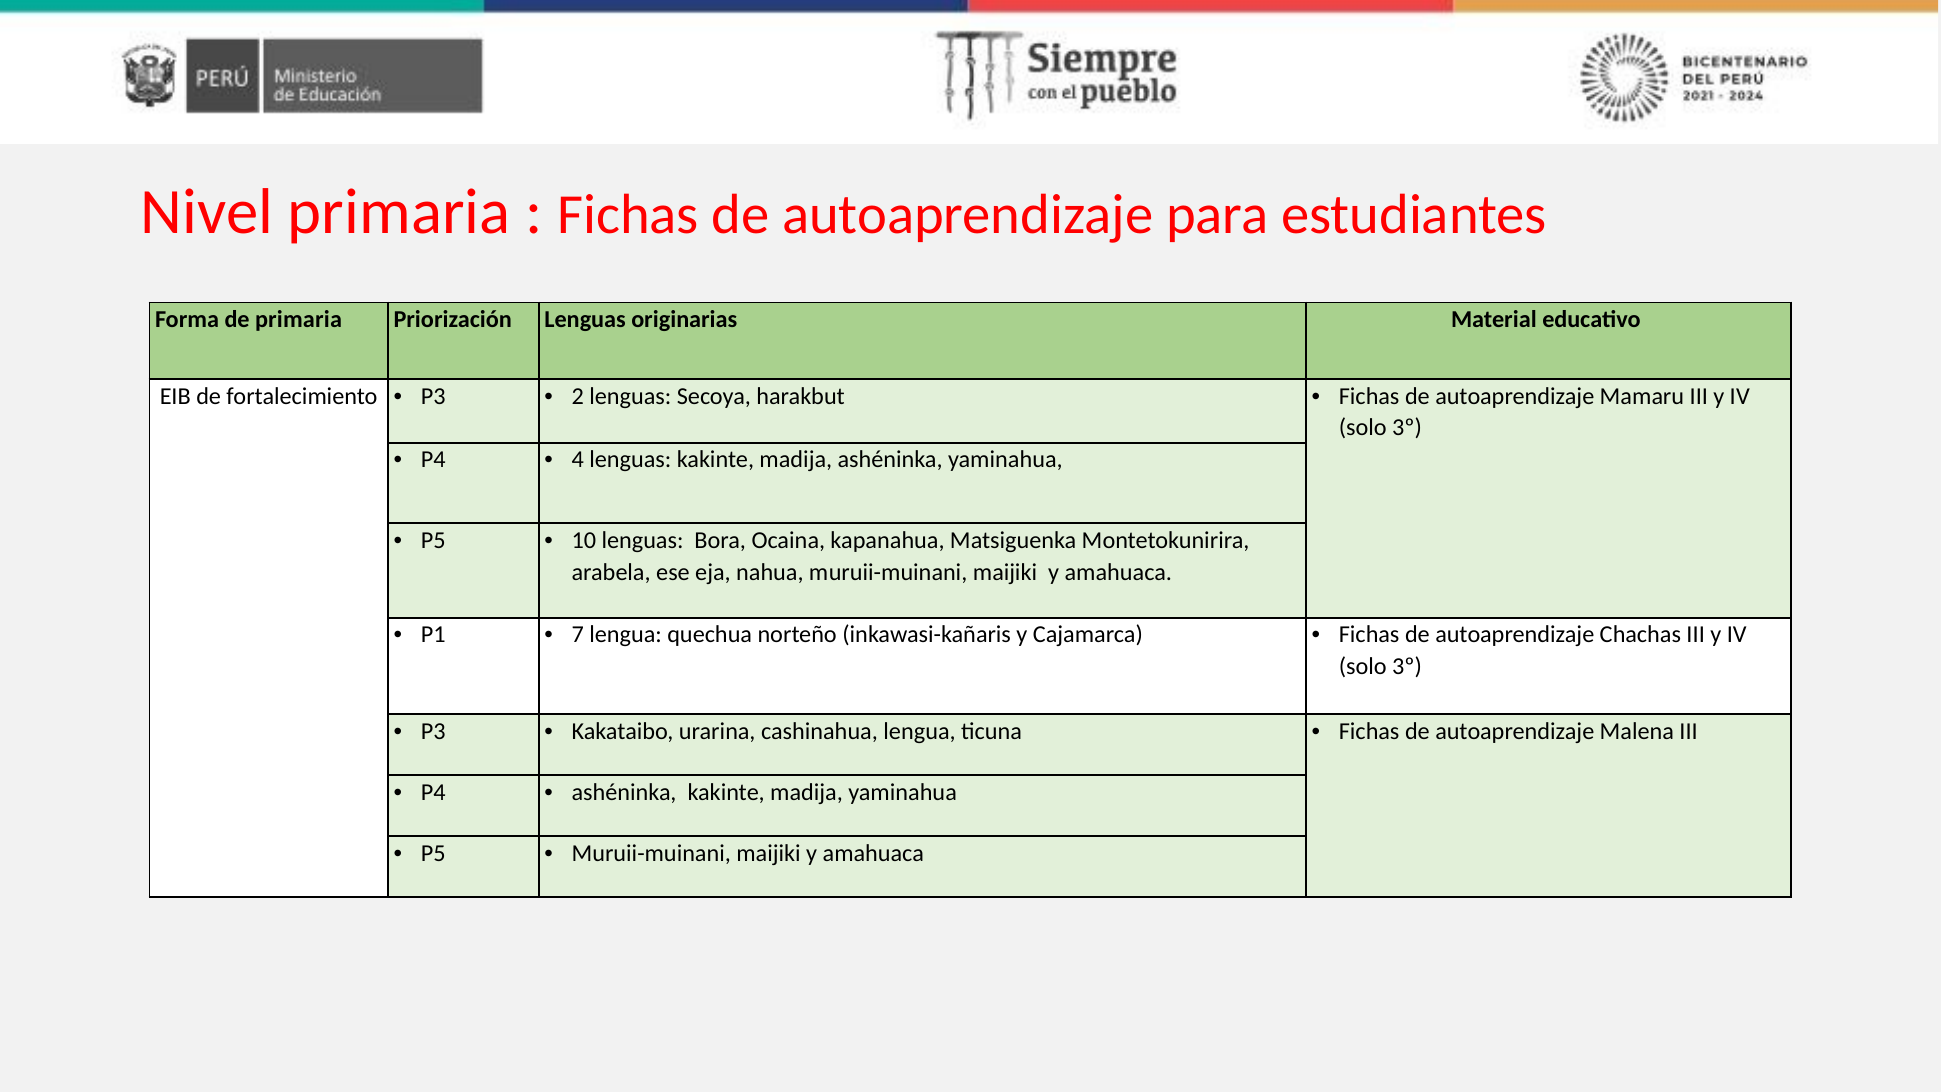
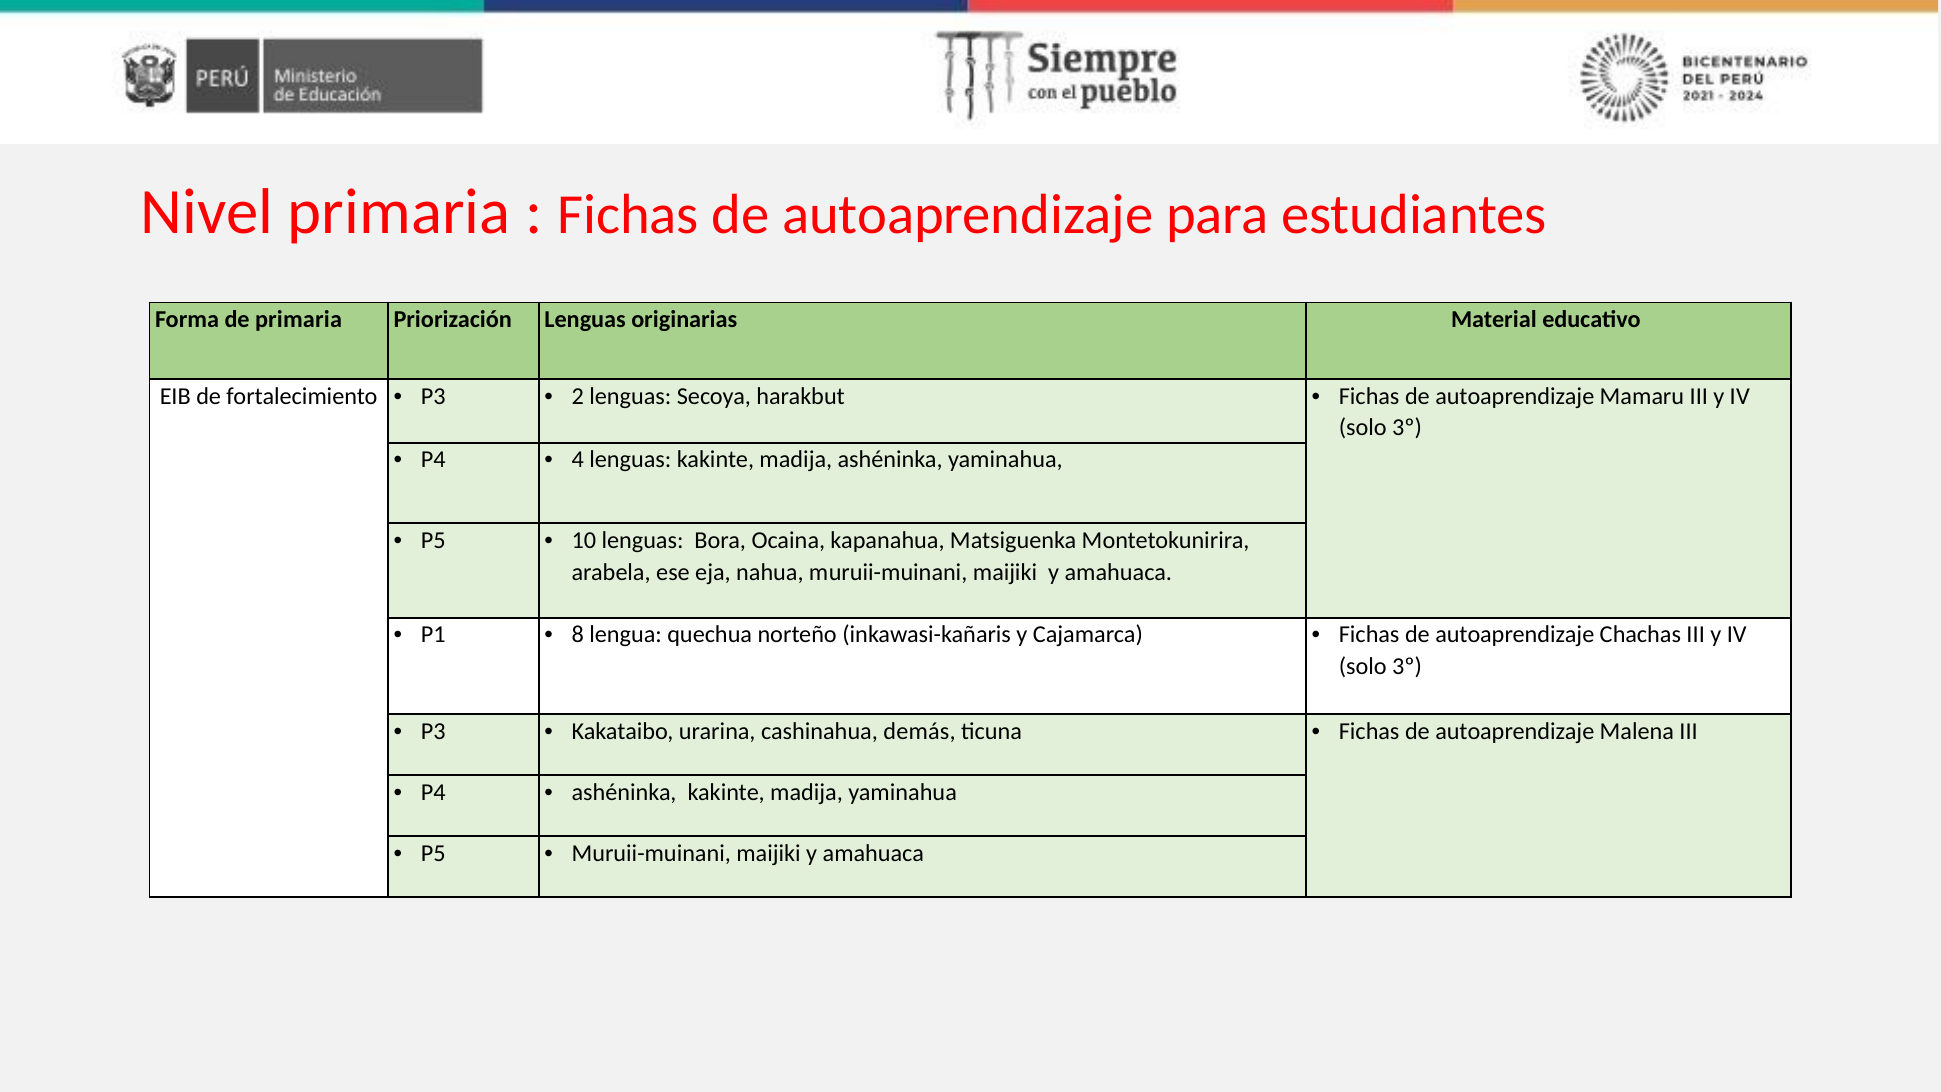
7: 7 -> 8
cashinahua lengua: lengua -> demás
